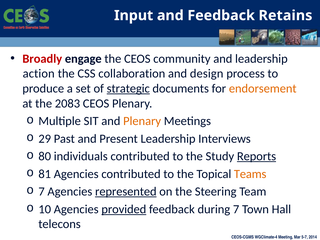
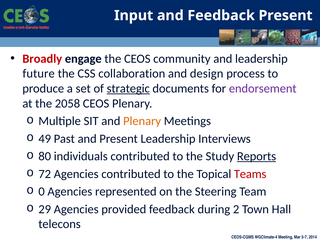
Feedback Retains: Retains -> Present
action: action -> future
endorsement colour: orange -> purple
2083: 2083 -> 2058
29: 29 -> 49
81: 81 -> 72
Teams colour: orange -> red
7 at (42, 192): 7 -> 0
represented underline: present -> none
10: 10 -> 29
provided underline: present -> none
during 7: 7 -> 2
